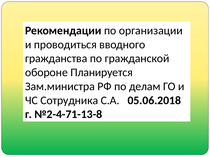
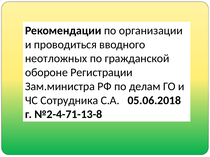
гражданства: гражданства -> неотложных
Планируется: Планируется -> Регистрации
